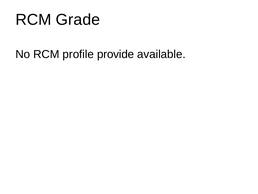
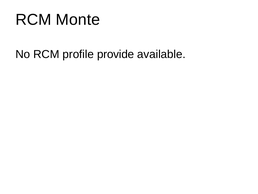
Grade: Grade -> Monte
